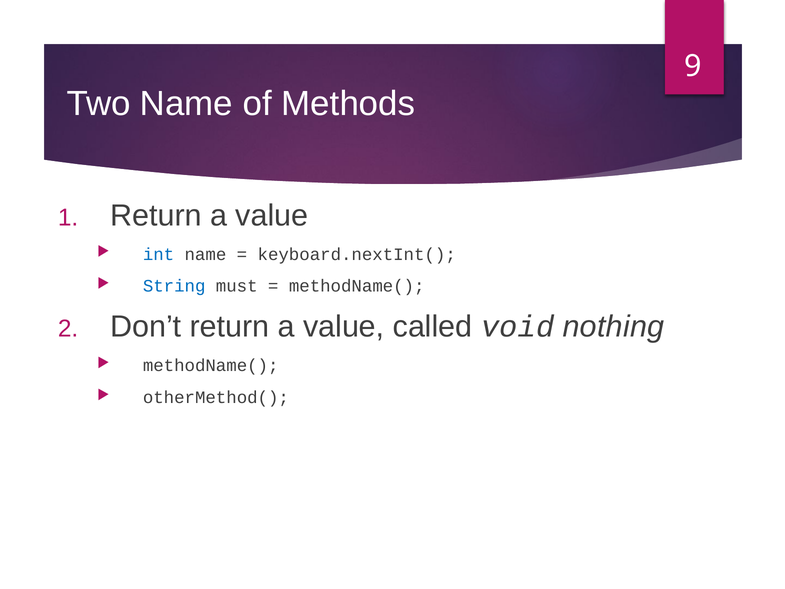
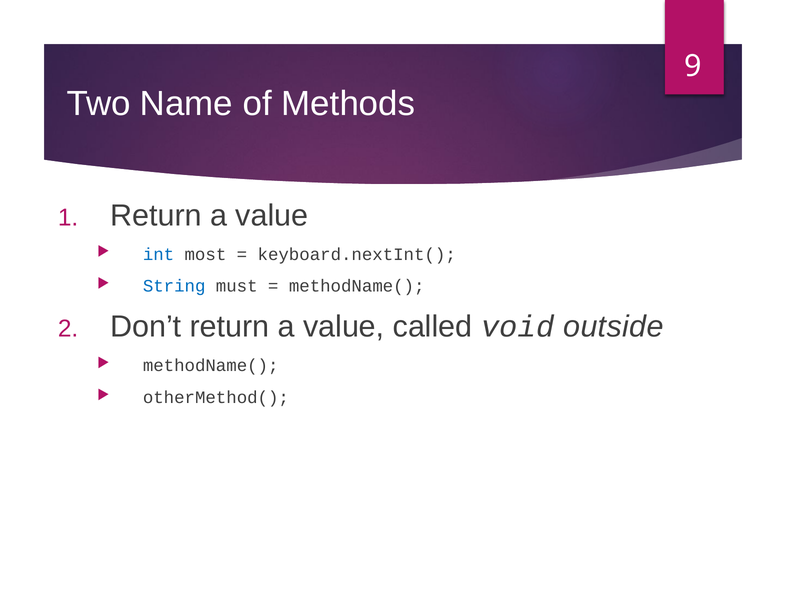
int name: name -> most
nothing: nothing -> outside
